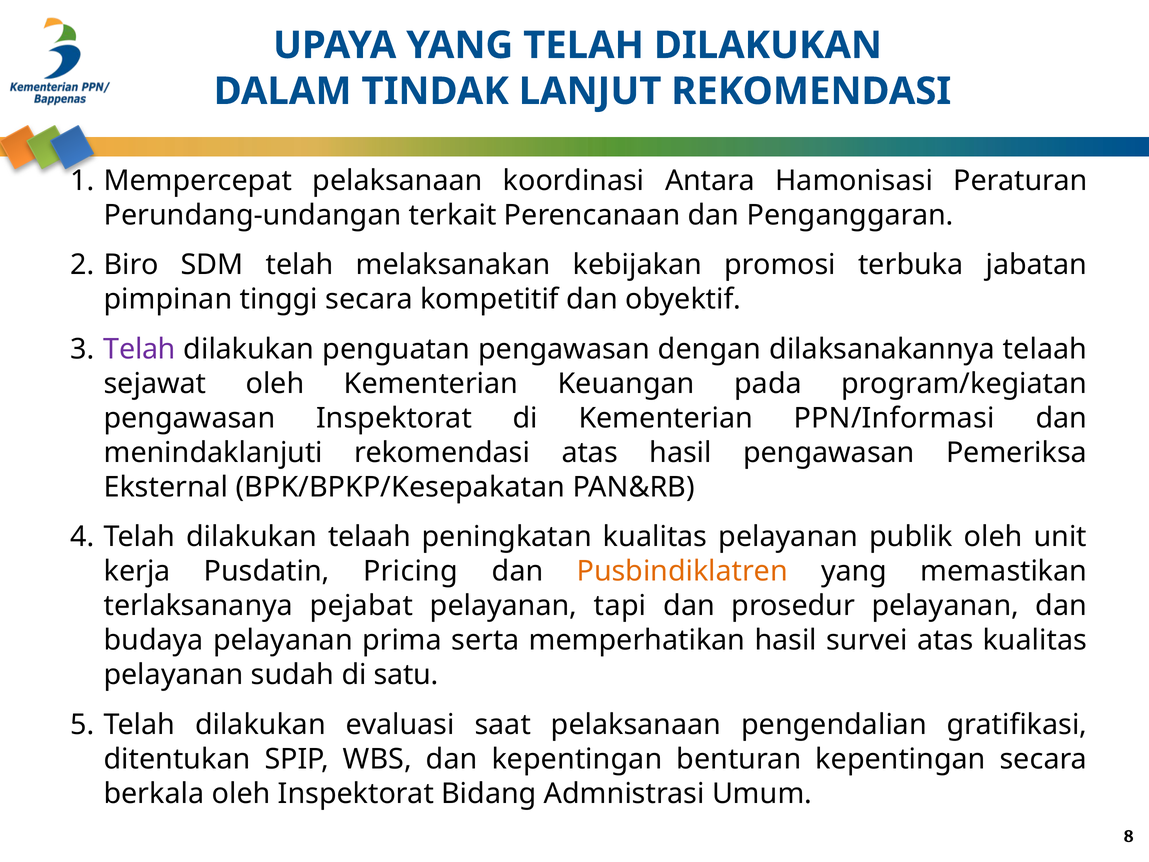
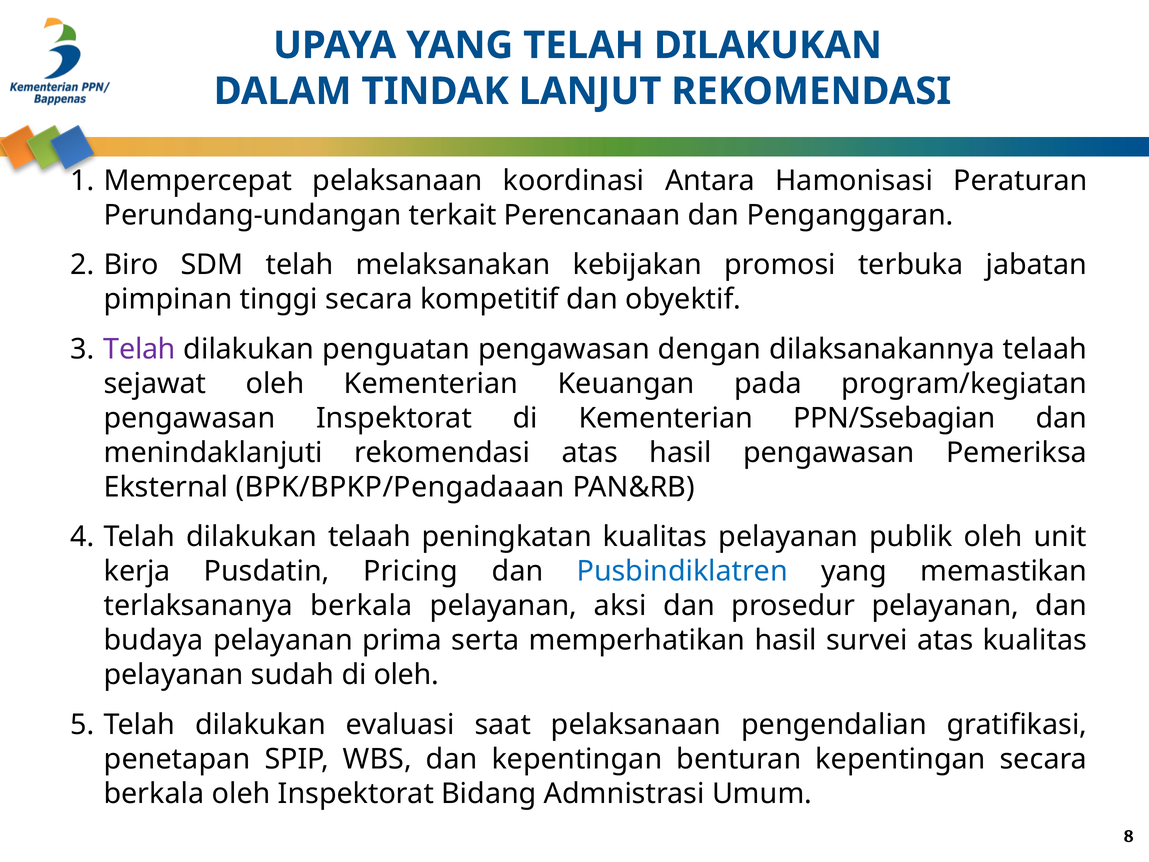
PPN/Informasi: PPN/Informasi -> PPN/Ssebagian
BPK/BPKP/Kesepakatan: BPK/BPKP/Kesepakatan -> BPK/BPKP/Pengadaaan
Pusbindiklatren colour: orange -> blue
terlaksananya pejabat: pejabat -> berkala
tapi: tapi -> aksi
di satu: satu -> oleh
ditentukan: ditentukan -> penetapan
